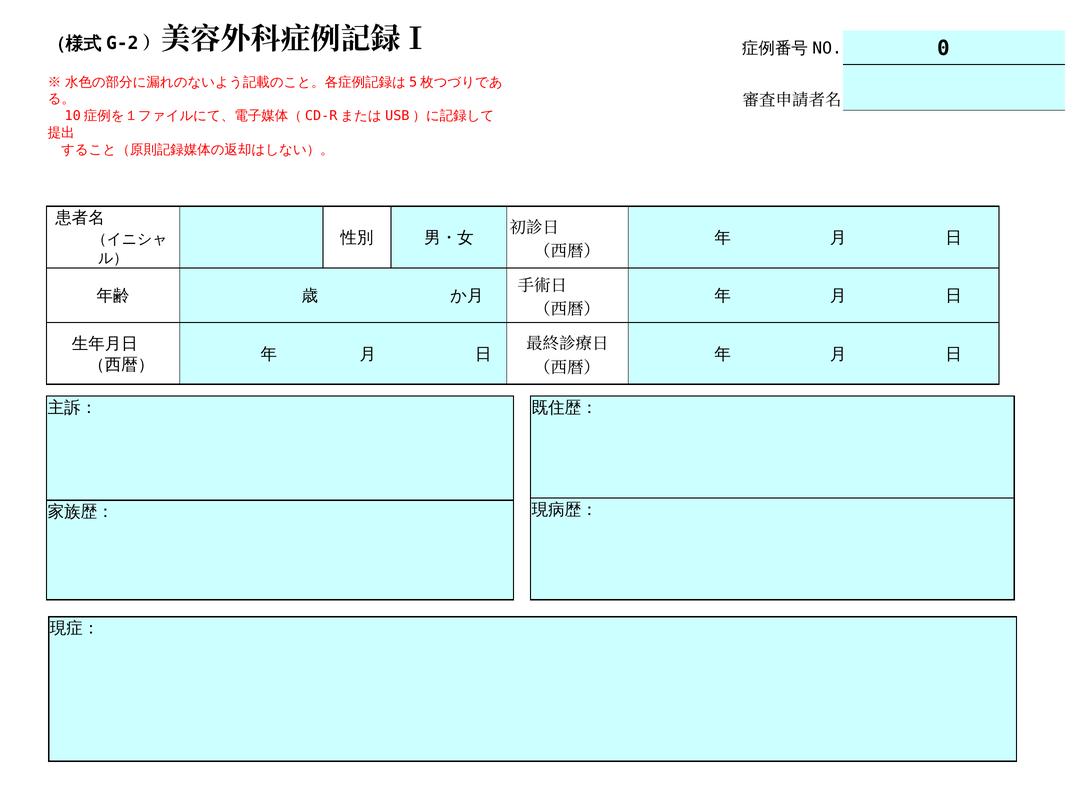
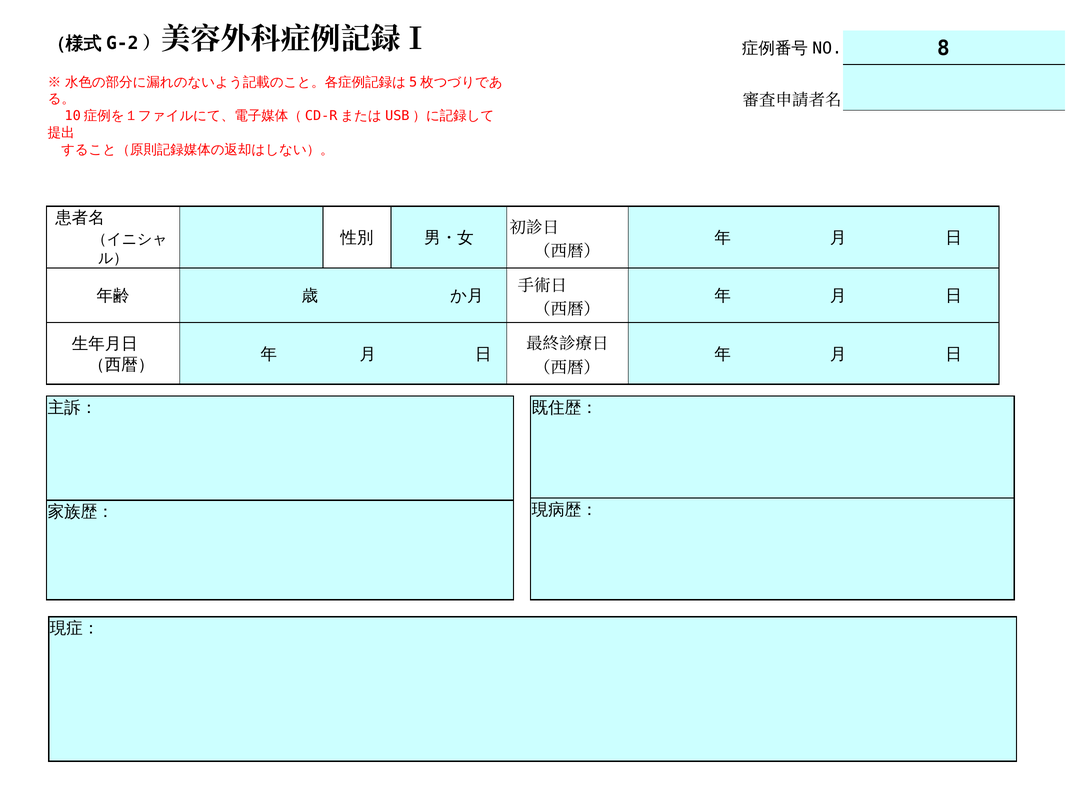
0: 0 -> 8
